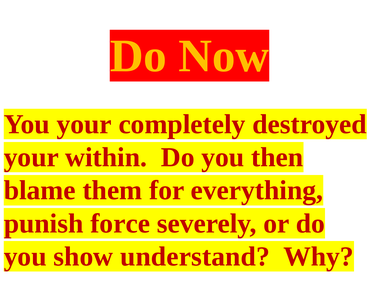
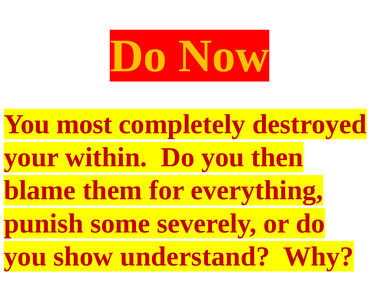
You your: your -> most
force: force -> some
